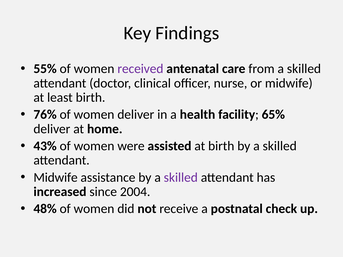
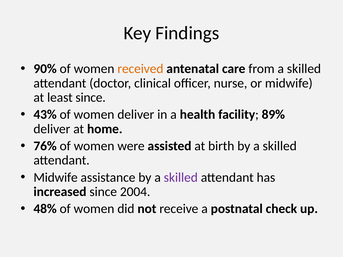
55%: 55% -> 90%
received colour: purple -> orange
least birth: birth -> since
76%: 76% -> 43%
65%: 65% -> 89%
43%: 43% -> 76%
